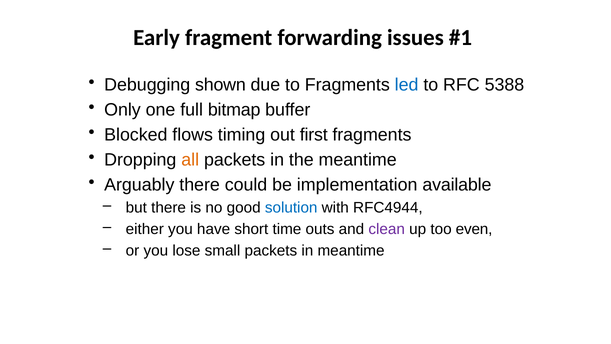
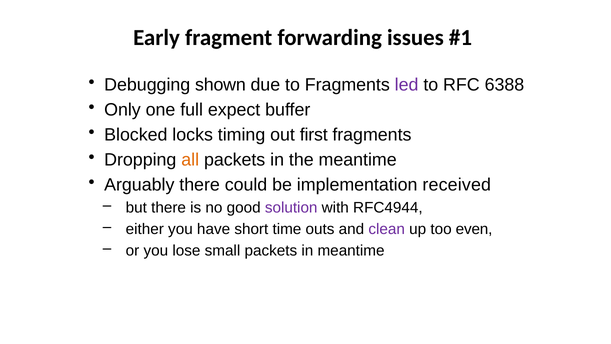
led colour: blue -> purple
5388: 5388 -> 6388
bitmap: bitmap -> expect
flows: flows -> locks
available: available -> received
solution colour: blue -> purple
